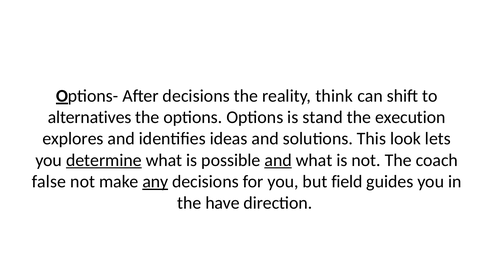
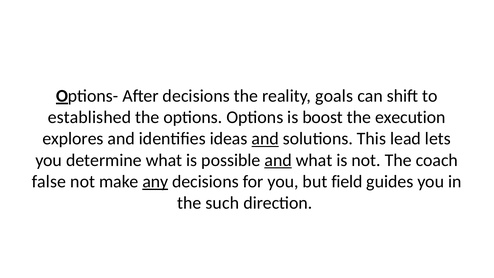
think: think -> goals
alternatives: alternatives -> established
stand: stand -> boost
and at (265, 139) underline: none -> present
look: look -> lead
determine underline: present -> none
have: have -> such
